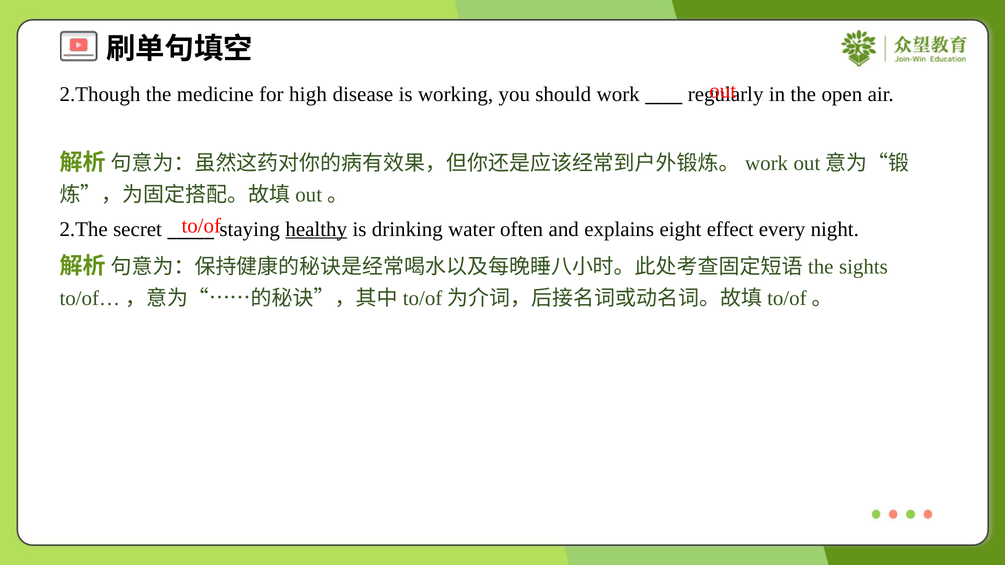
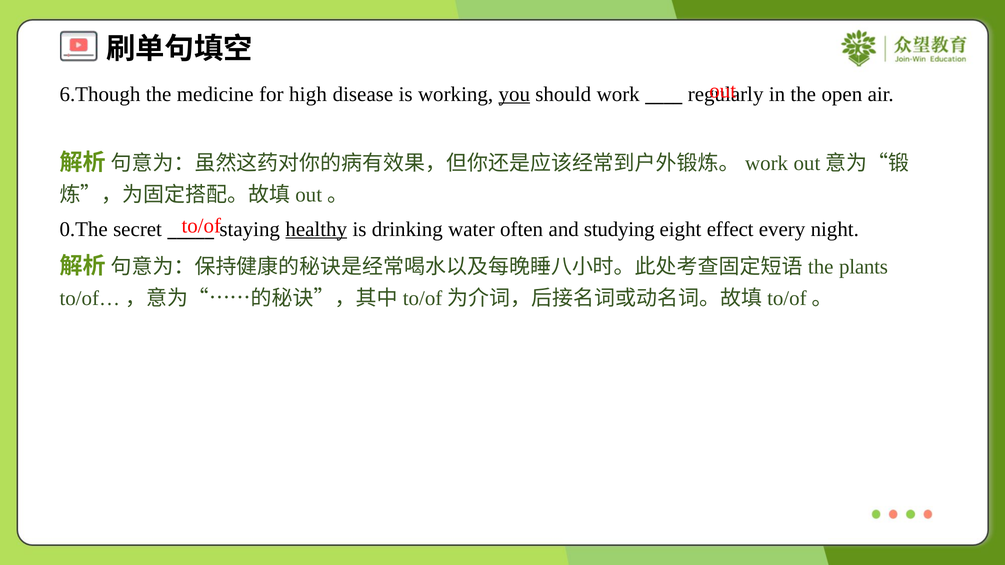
2.Though: 2.Though -> 6.Though
you underline: none -> present
2.The: 2.The -> 0.The
explains: explains -> studying
sights: sights -> plants
